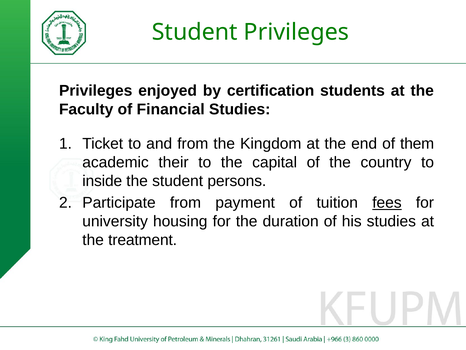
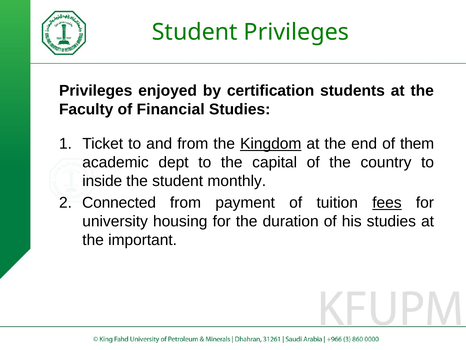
Kingdom underline: none -> present
their: their -> dept
persons: persons -> monthly
Participate: Participate -> Connected
treatment: treatment -> important
